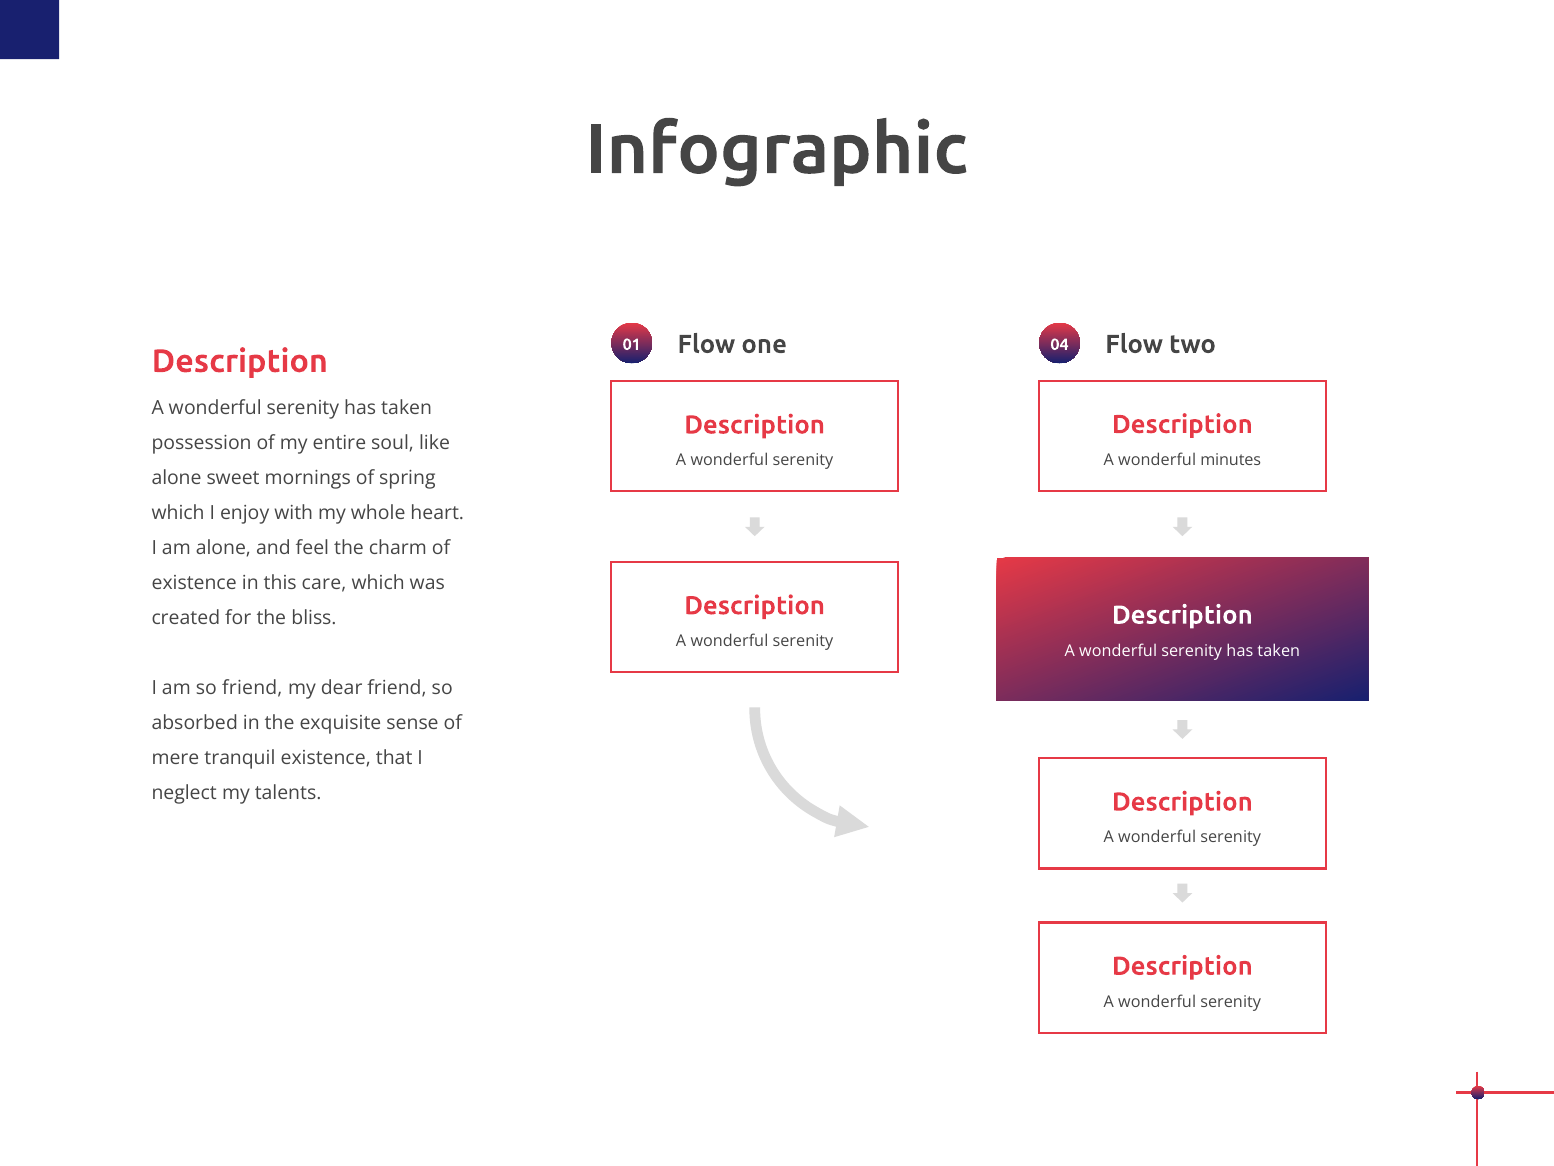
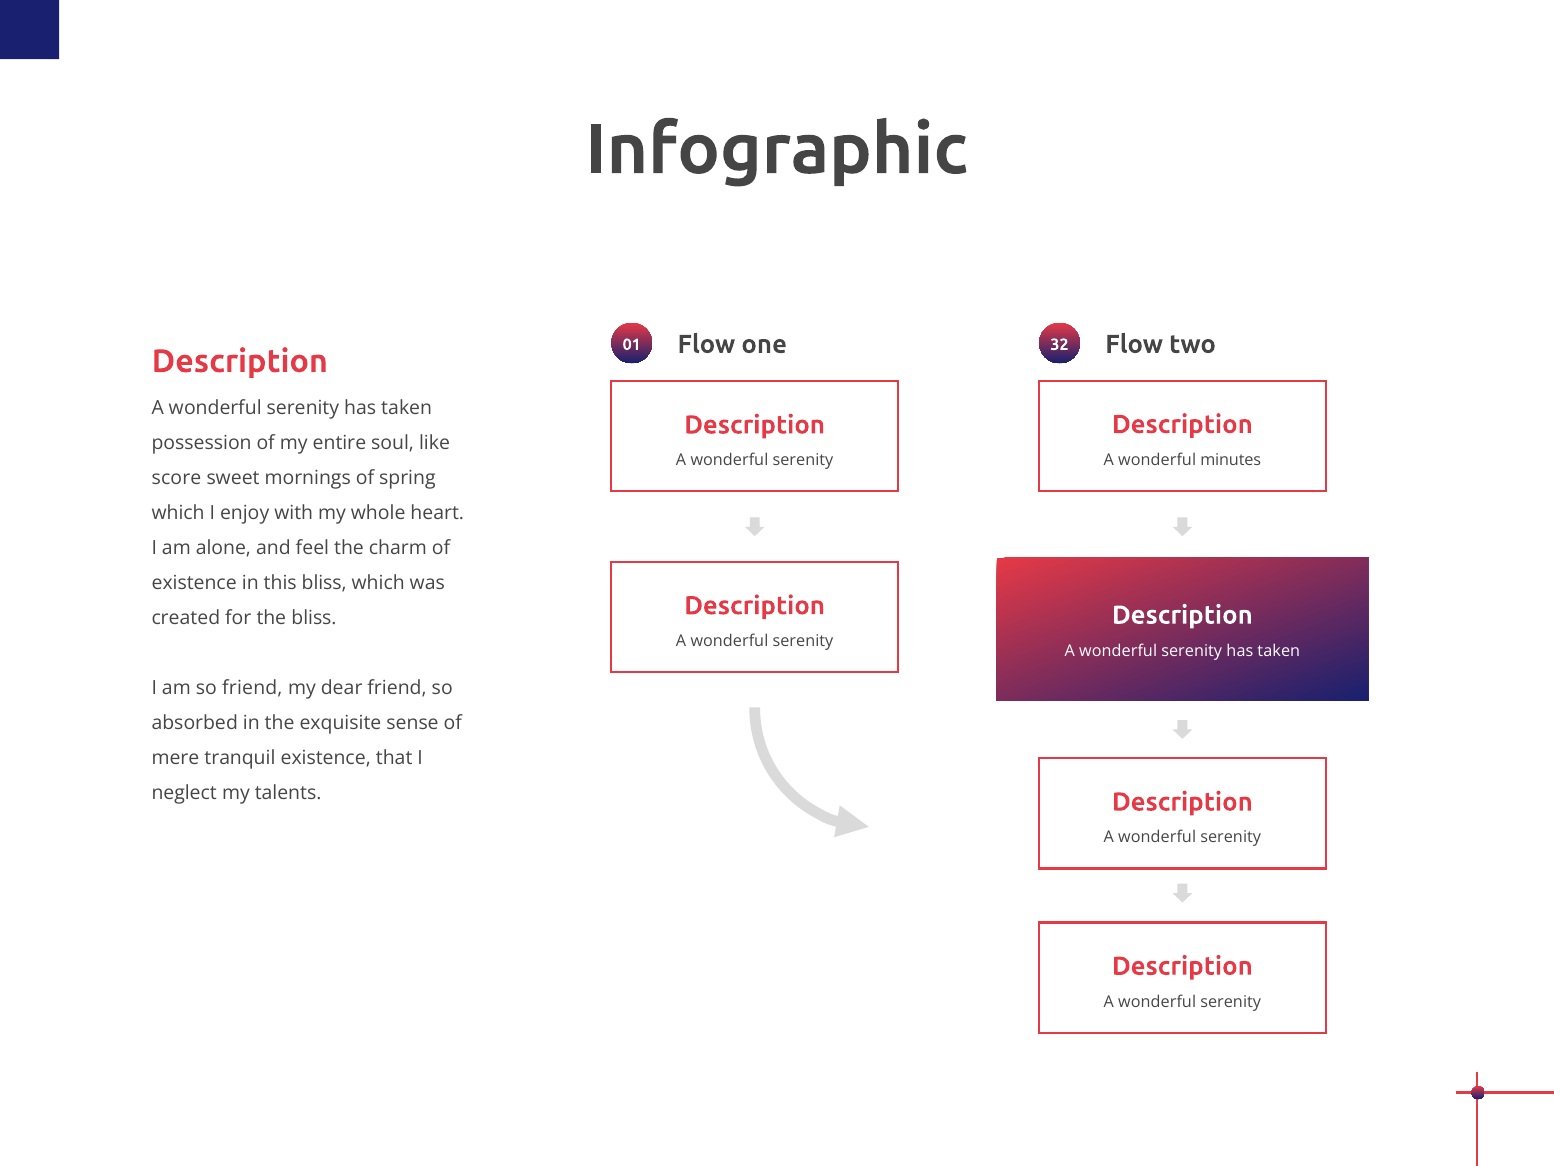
04: 04 -> 32
alone at (177, 478): alone -> score
this care: care -> bliss
